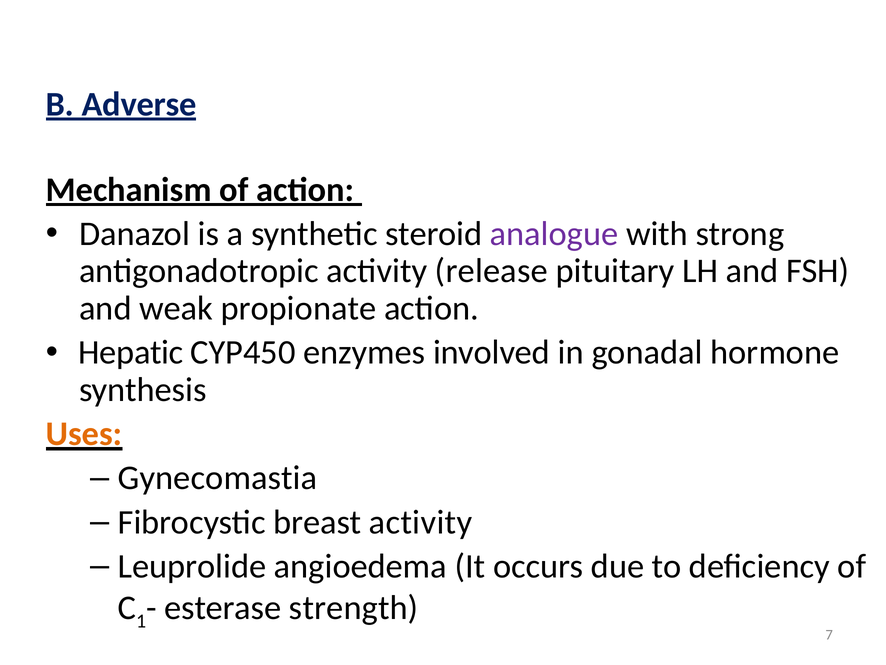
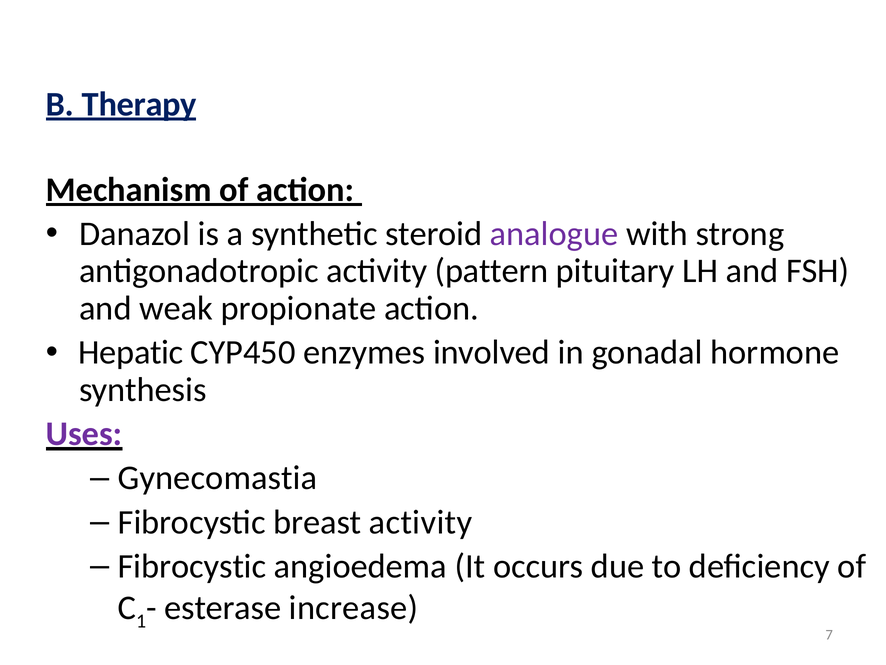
Adverse: Adverse -> Therapy
release: release -> pattern
Uses colour: orange -> purple
Leuprolide at (192, 566): Leuprolide -> Fibrocystic
strength: strength -> increase
